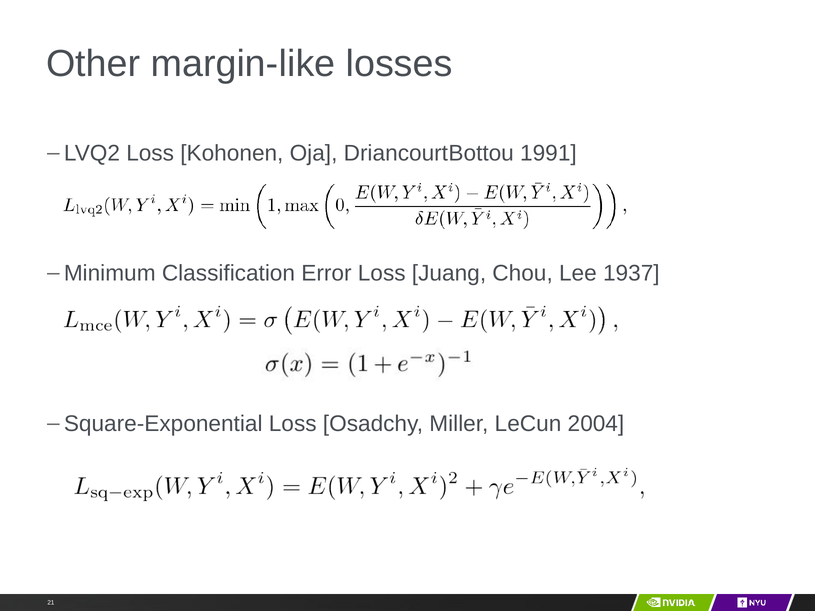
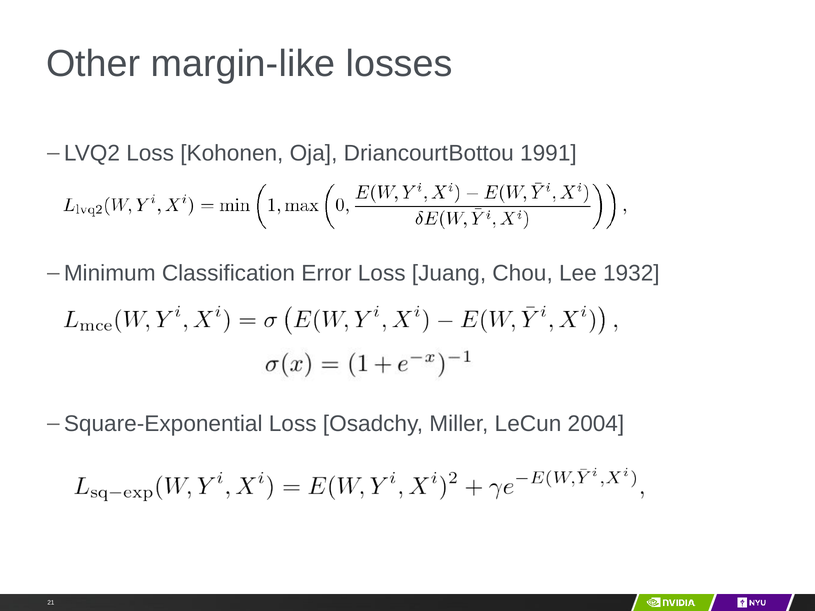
1937: 1937 -> 1932
